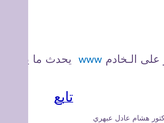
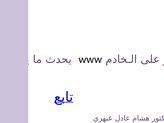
www colour: blue -> black
